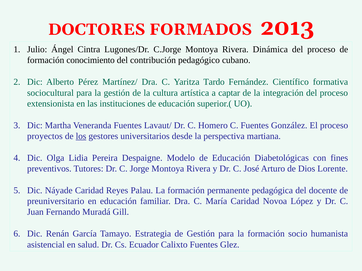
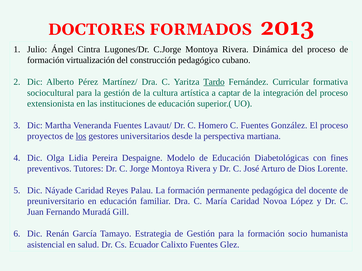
conocimiento: conocimiento -> virtualización
contribución: contribución -> construcción
Tardo underline: none -> present
Científico: Científico -> Curricular
